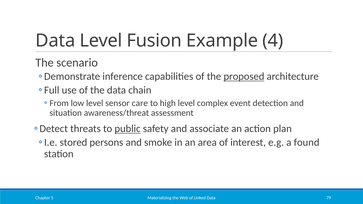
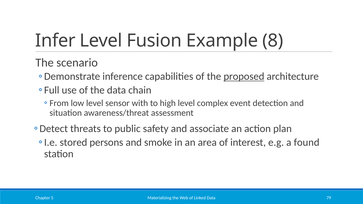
Data at (55, 41): Data -> Infer
4: 4 -> 8
care: care -> with
public underline: present -> none
